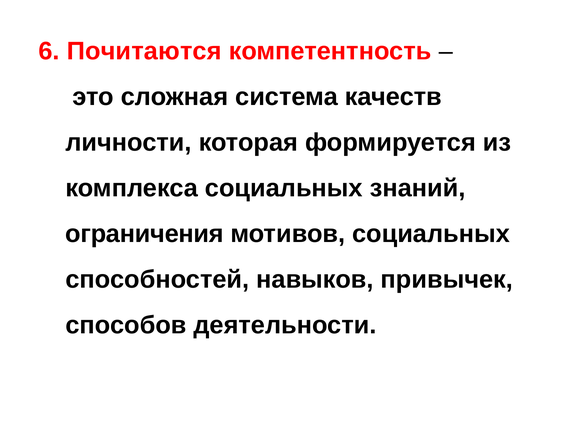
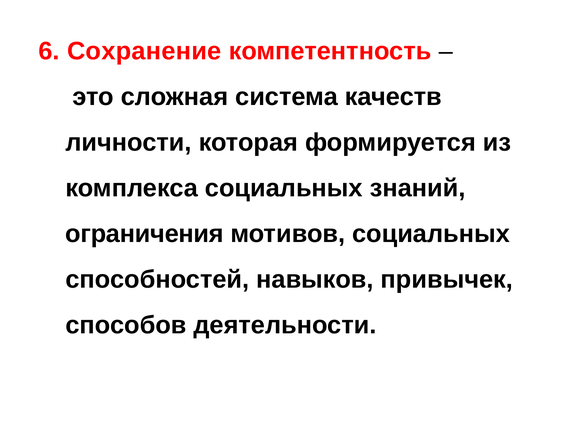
Почитаются: Почитаются -> Сохранение
